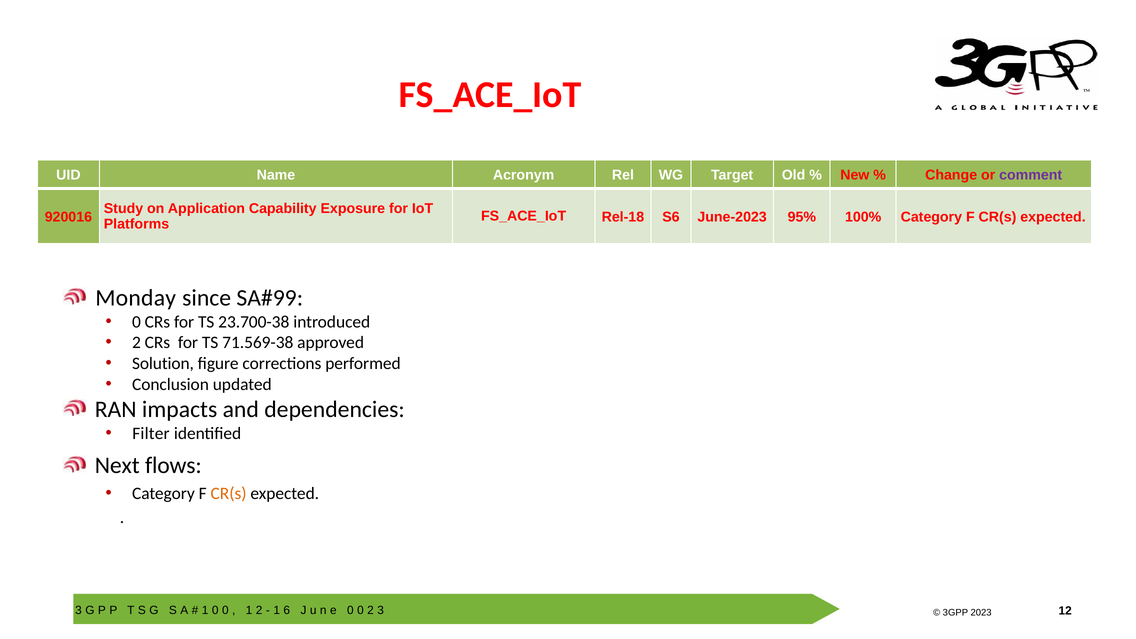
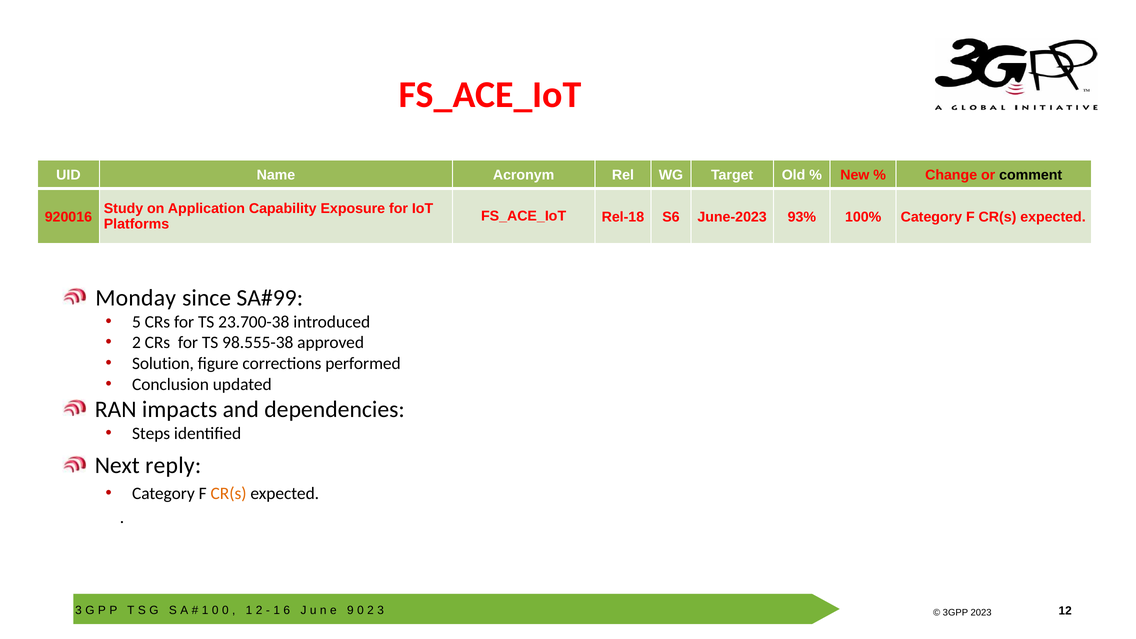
comment colour: purple -> black
95%: 95% -> 93%
0 at (136, 322): 0 -> 5
71.569-38: 71.569-38 -> 98.555-38
Filter: Filter -> Steps
flows: flows -> reply
0 at (350, 610): 0 -> 9
